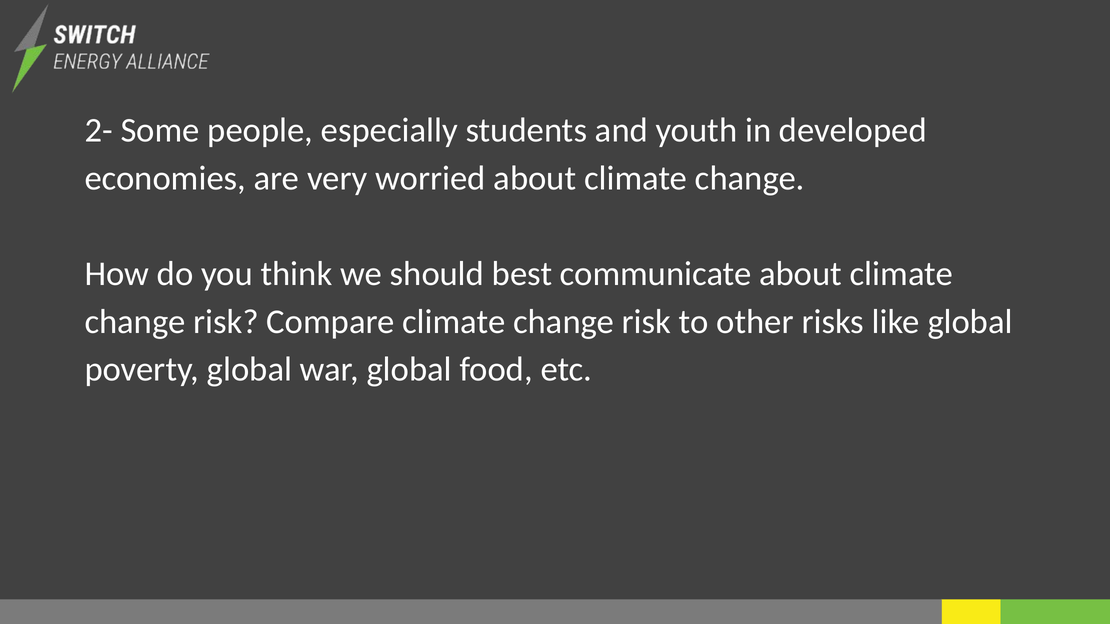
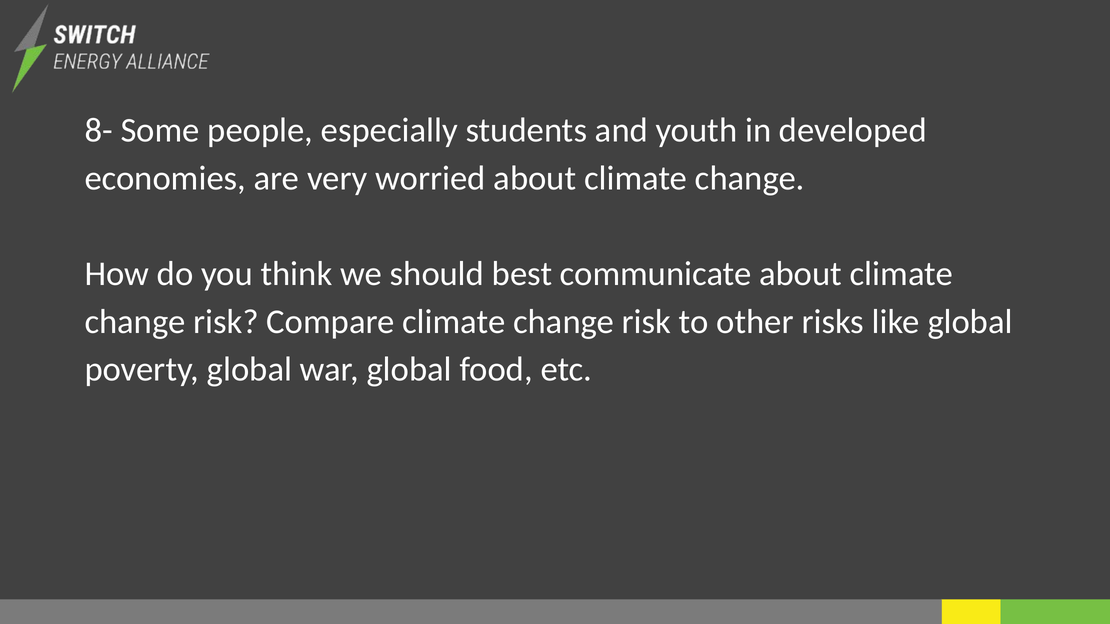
2-: 2- -> 8-
